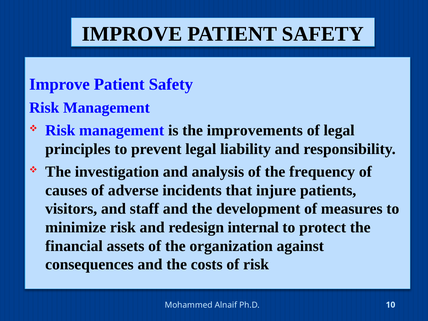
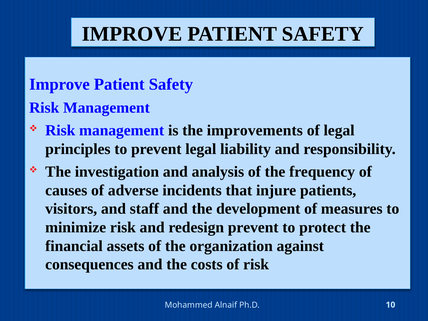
redesign internal: internal -> prevent
